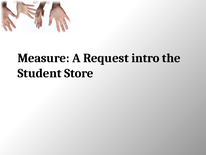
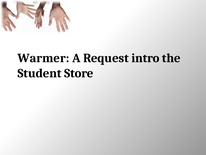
Measure: Measure -> Warmer
